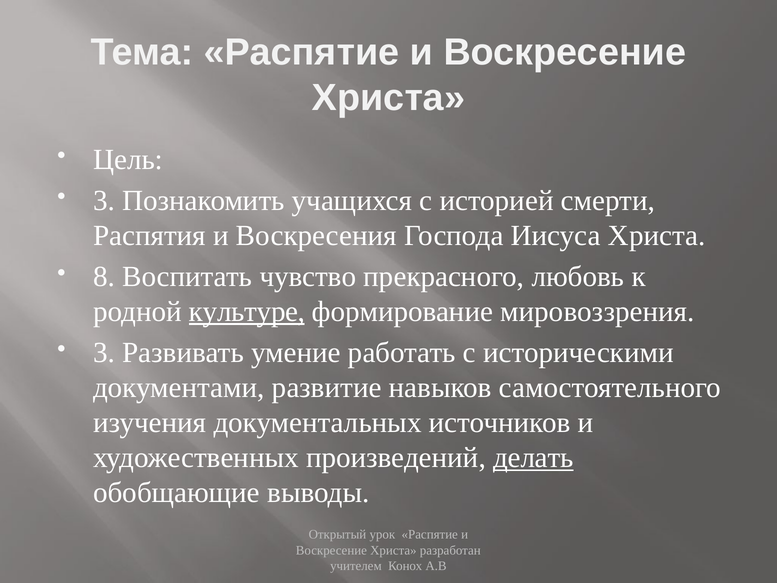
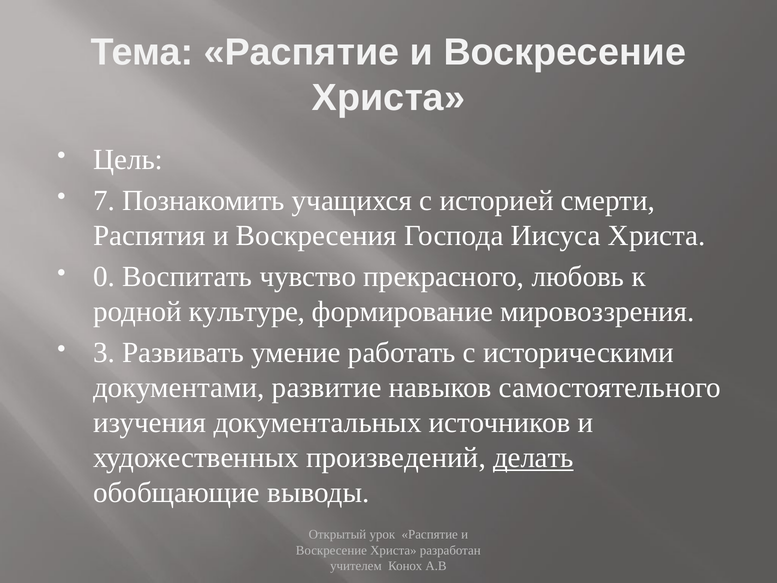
3 at (104, 200): 3 -> 7
8: 8 -> 0
культуре underline: present -> none
